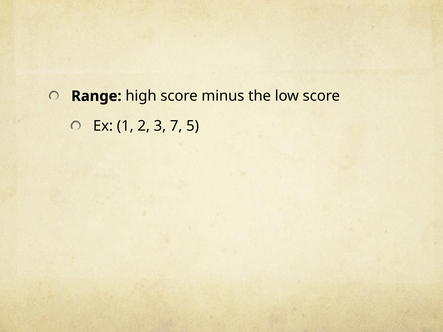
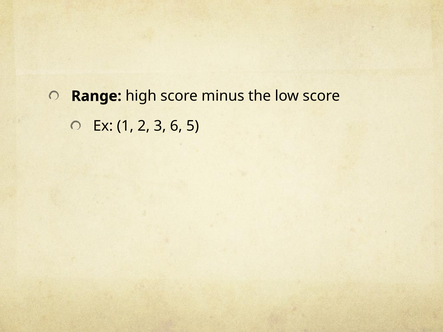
7: 7 -> 6
